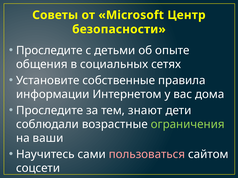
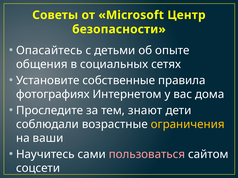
Проследите at (49, 51): Проследите -> Опасайтесь
информации: информации -> фотографиях
ограничения colour: light green -> yellow
